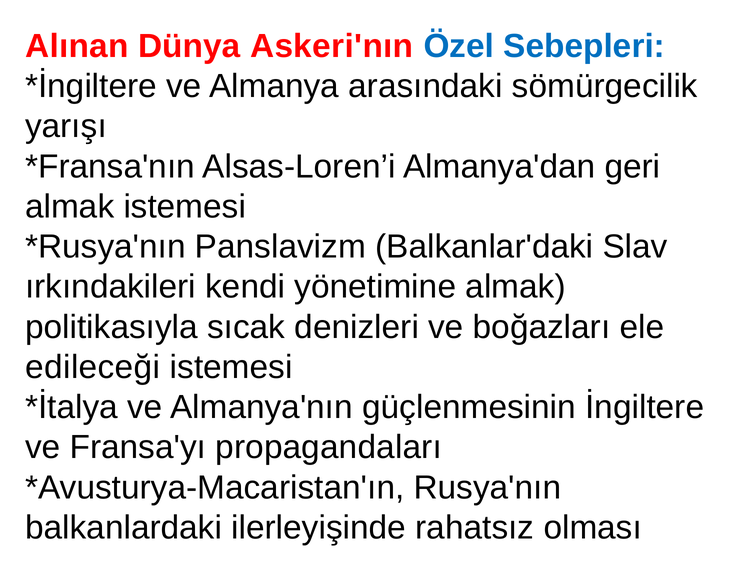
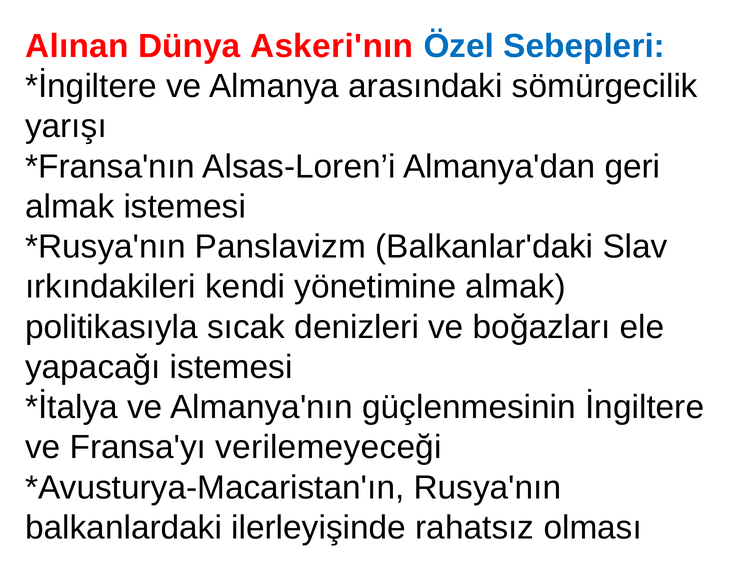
edileceği: edileceği -> yapacağı
propagandaları: propagandaları -> verilemeyeceği
